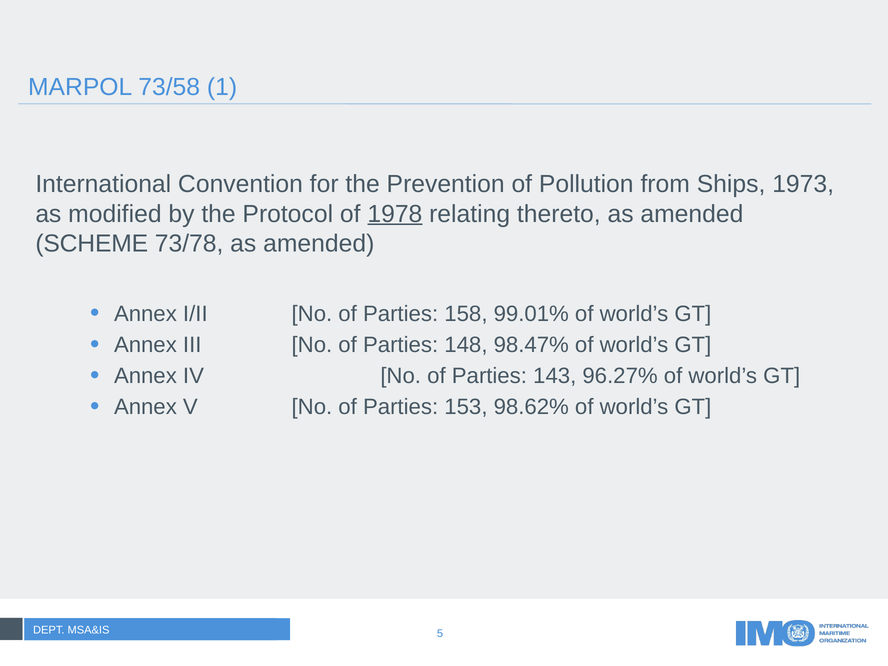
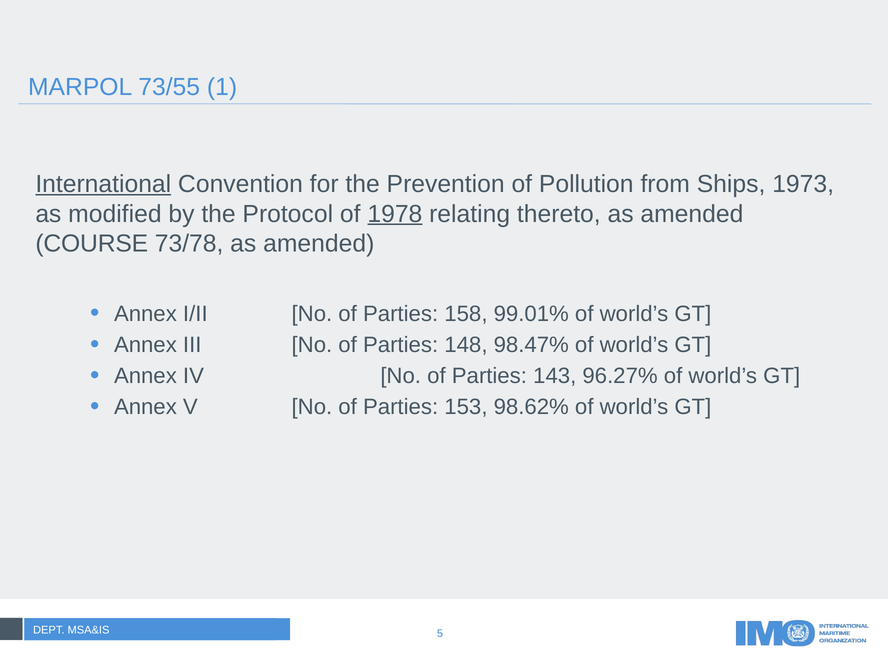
73/58: 73/58 -> 73/55
International underline: none -> present
SCHEME: SCHEME -> COURSE
